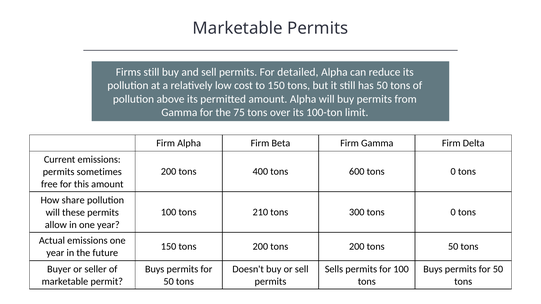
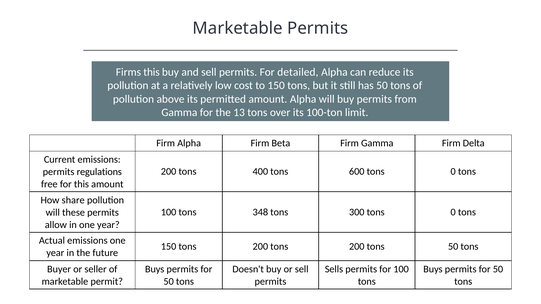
Firms still: still -> this
75: 75 -> 13
sometimes: sometimes -> regulations
210: 210 -> 348
